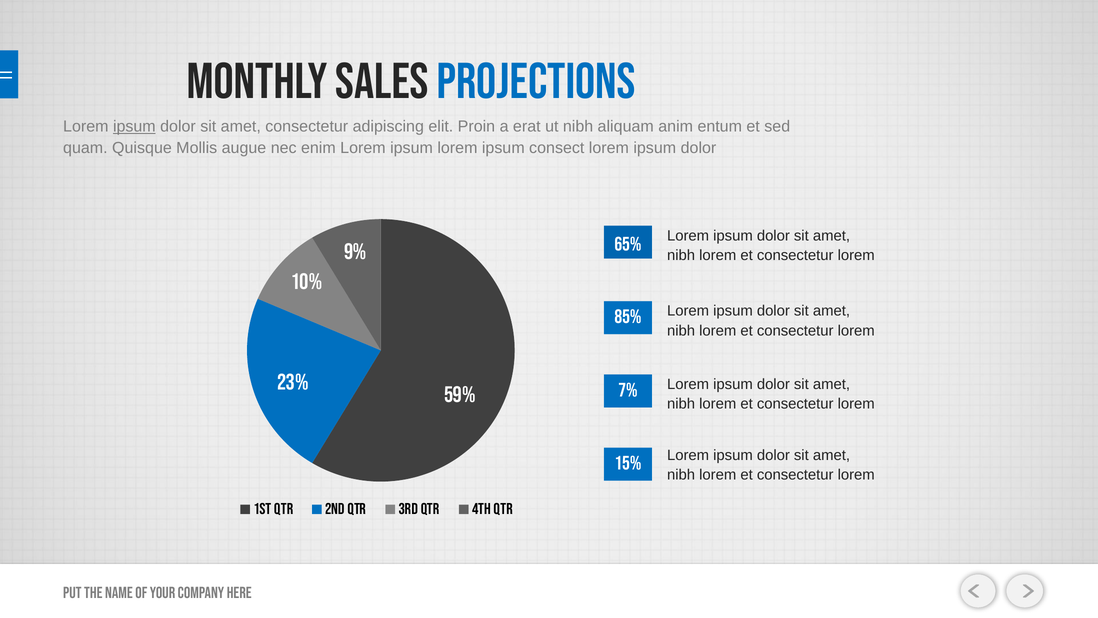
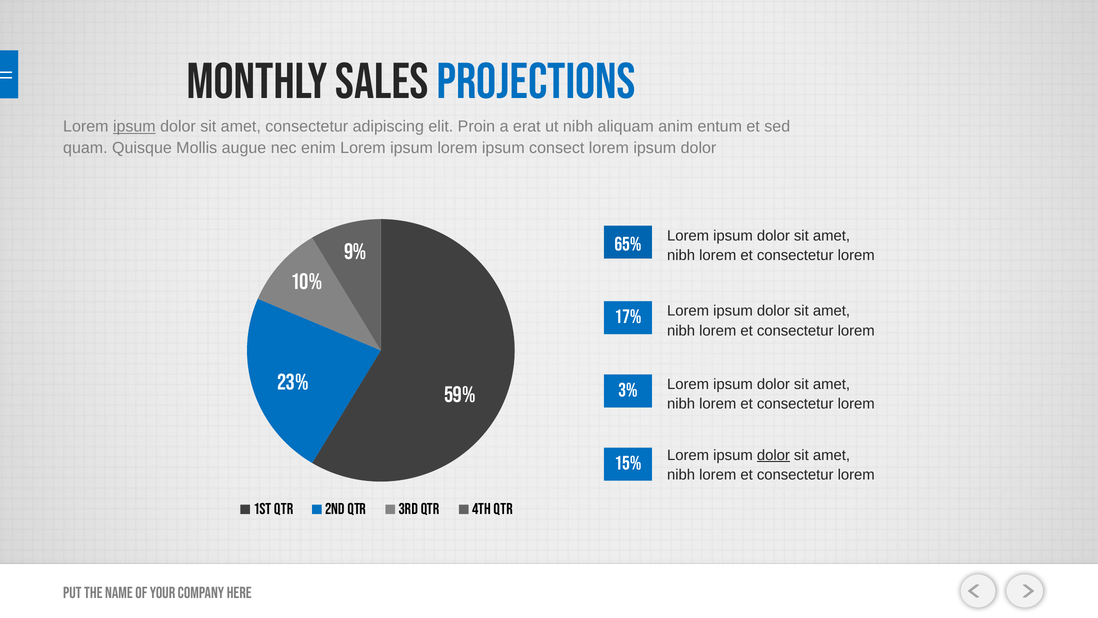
85%: 85% -> 17%
7%: 7% -> 3%
dolor at (773, 455) underline: none -> present
